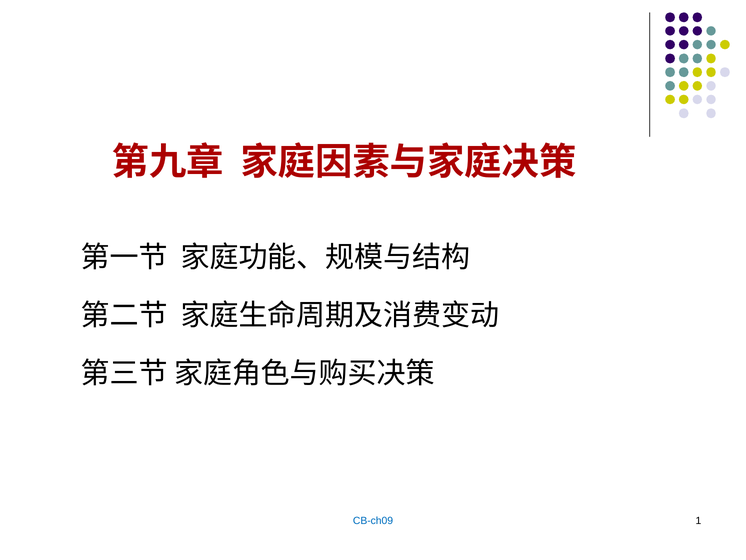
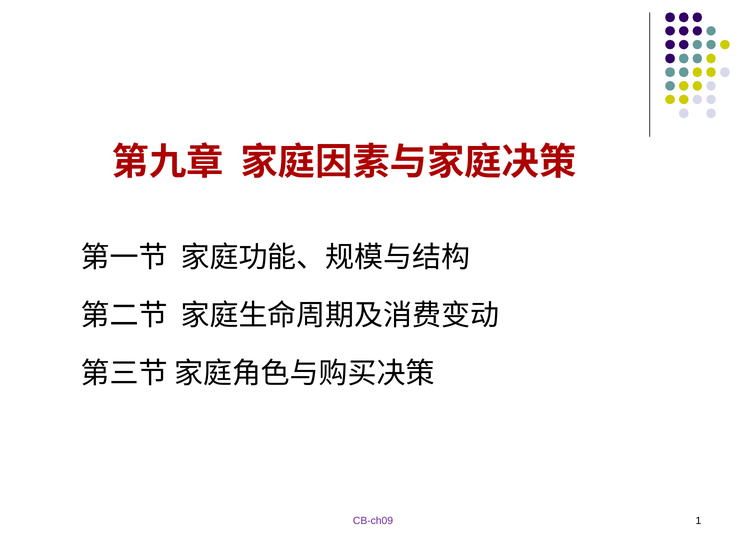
CB-ch09 colour: blue -> purple
